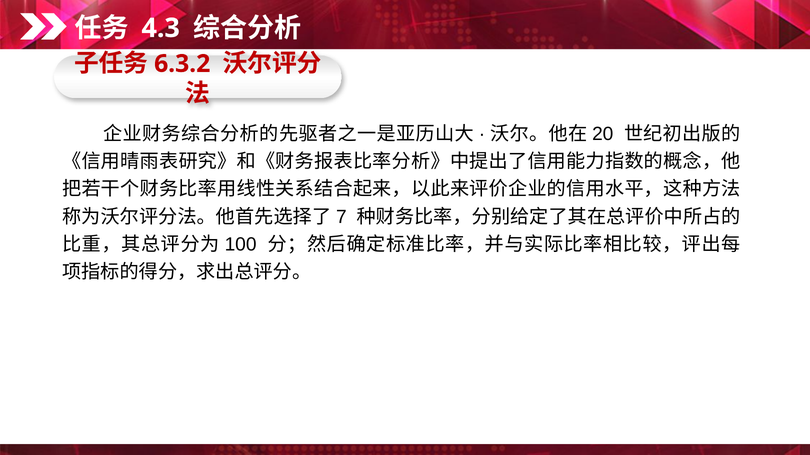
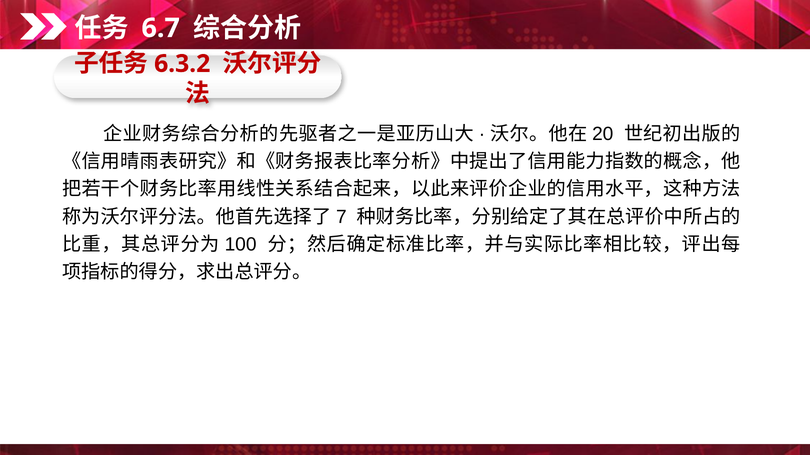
4.3: 4.3 -> 6.7
